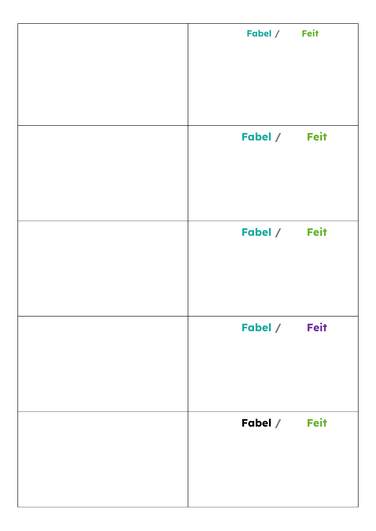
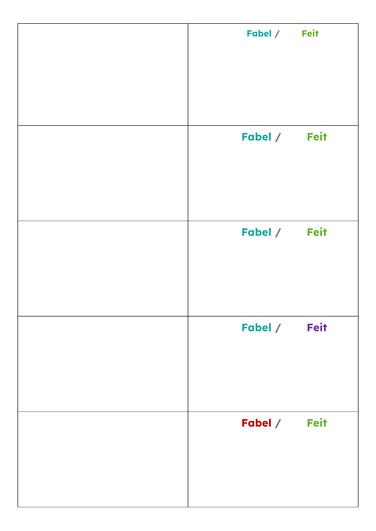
Fabel at (256, 424) colour: black -> red
